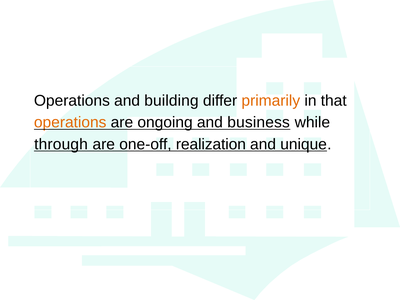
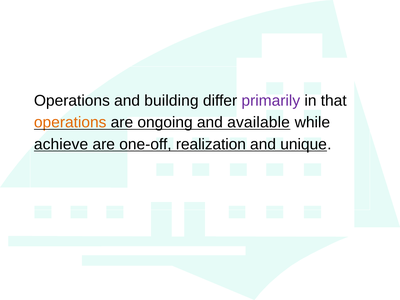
primarily colour: orange -> purple
business: business -> available
through: through -> achieve
